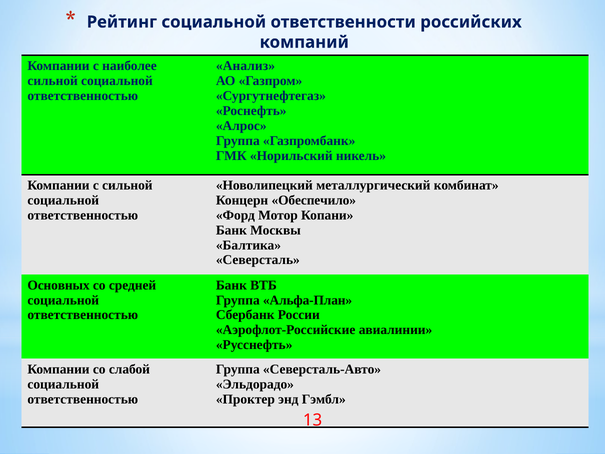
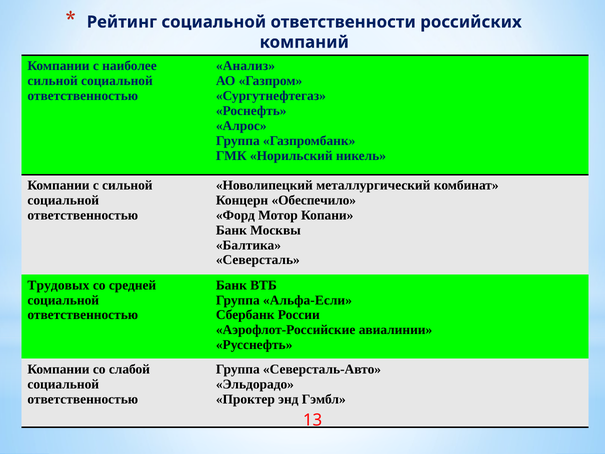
Основных: Основных -> Трудовых
Альфа-План: Альфа-План -> Альфа-Если
